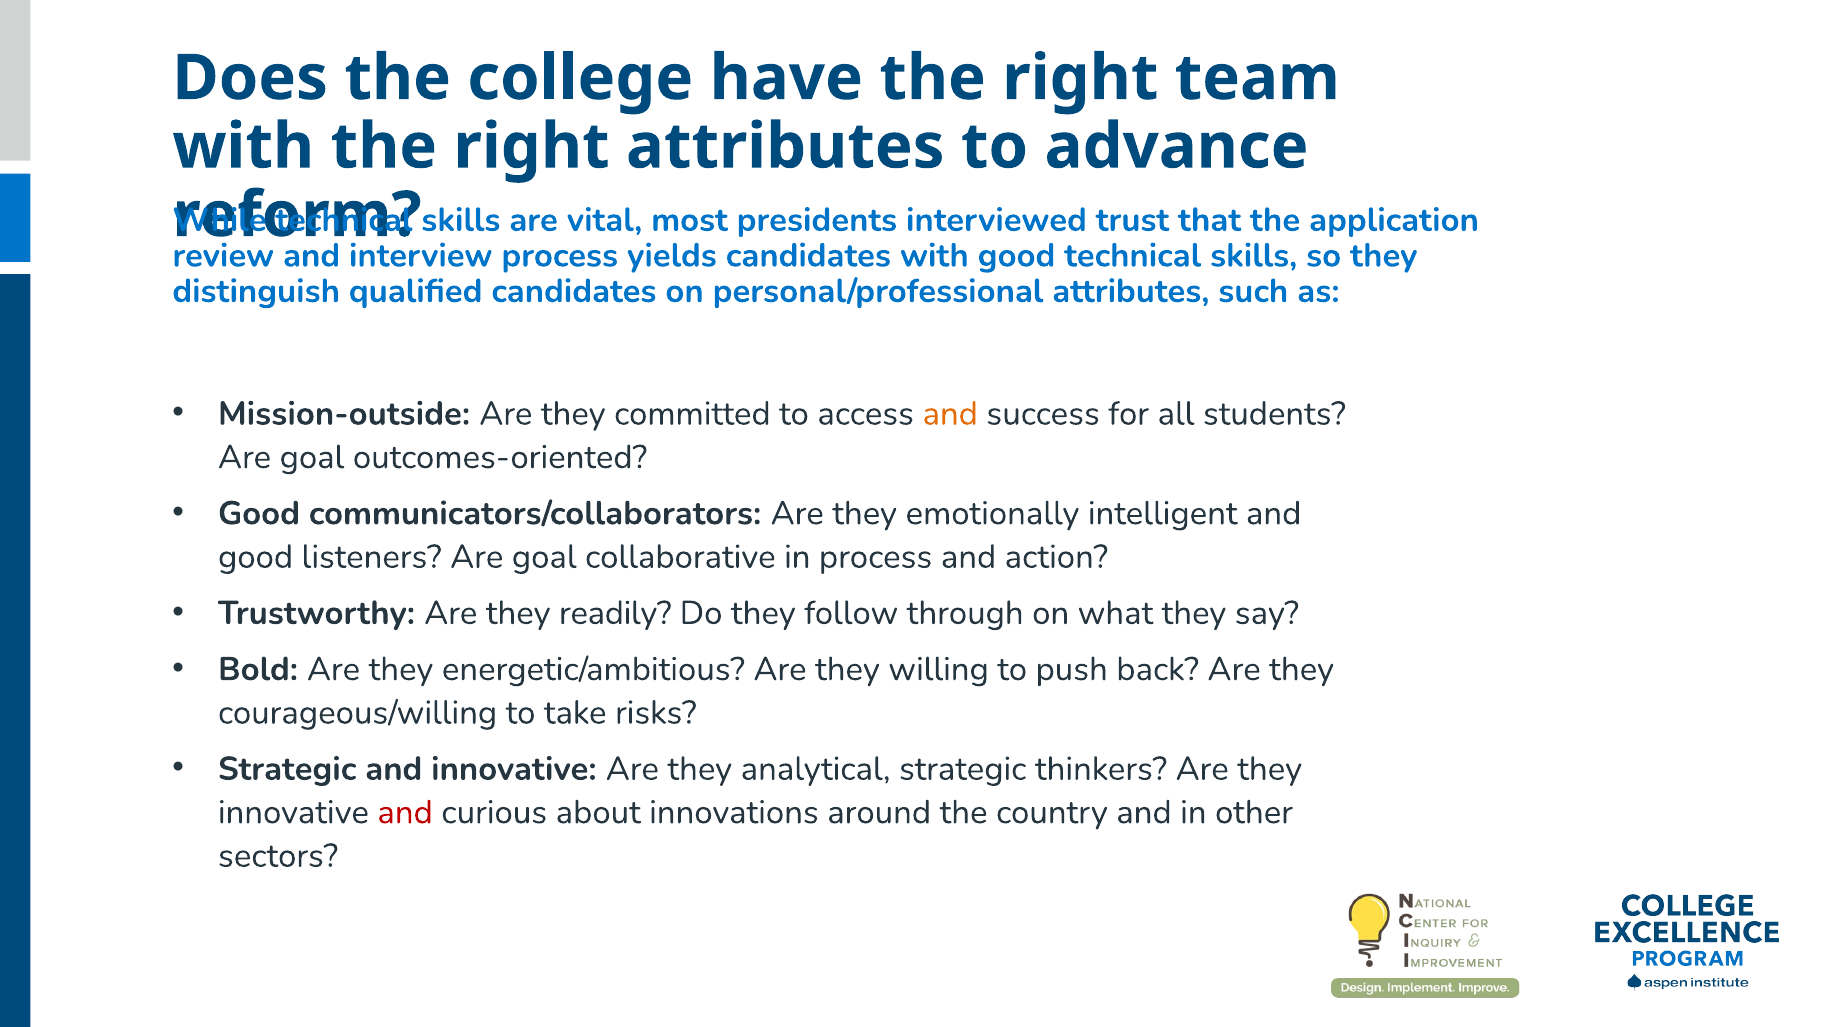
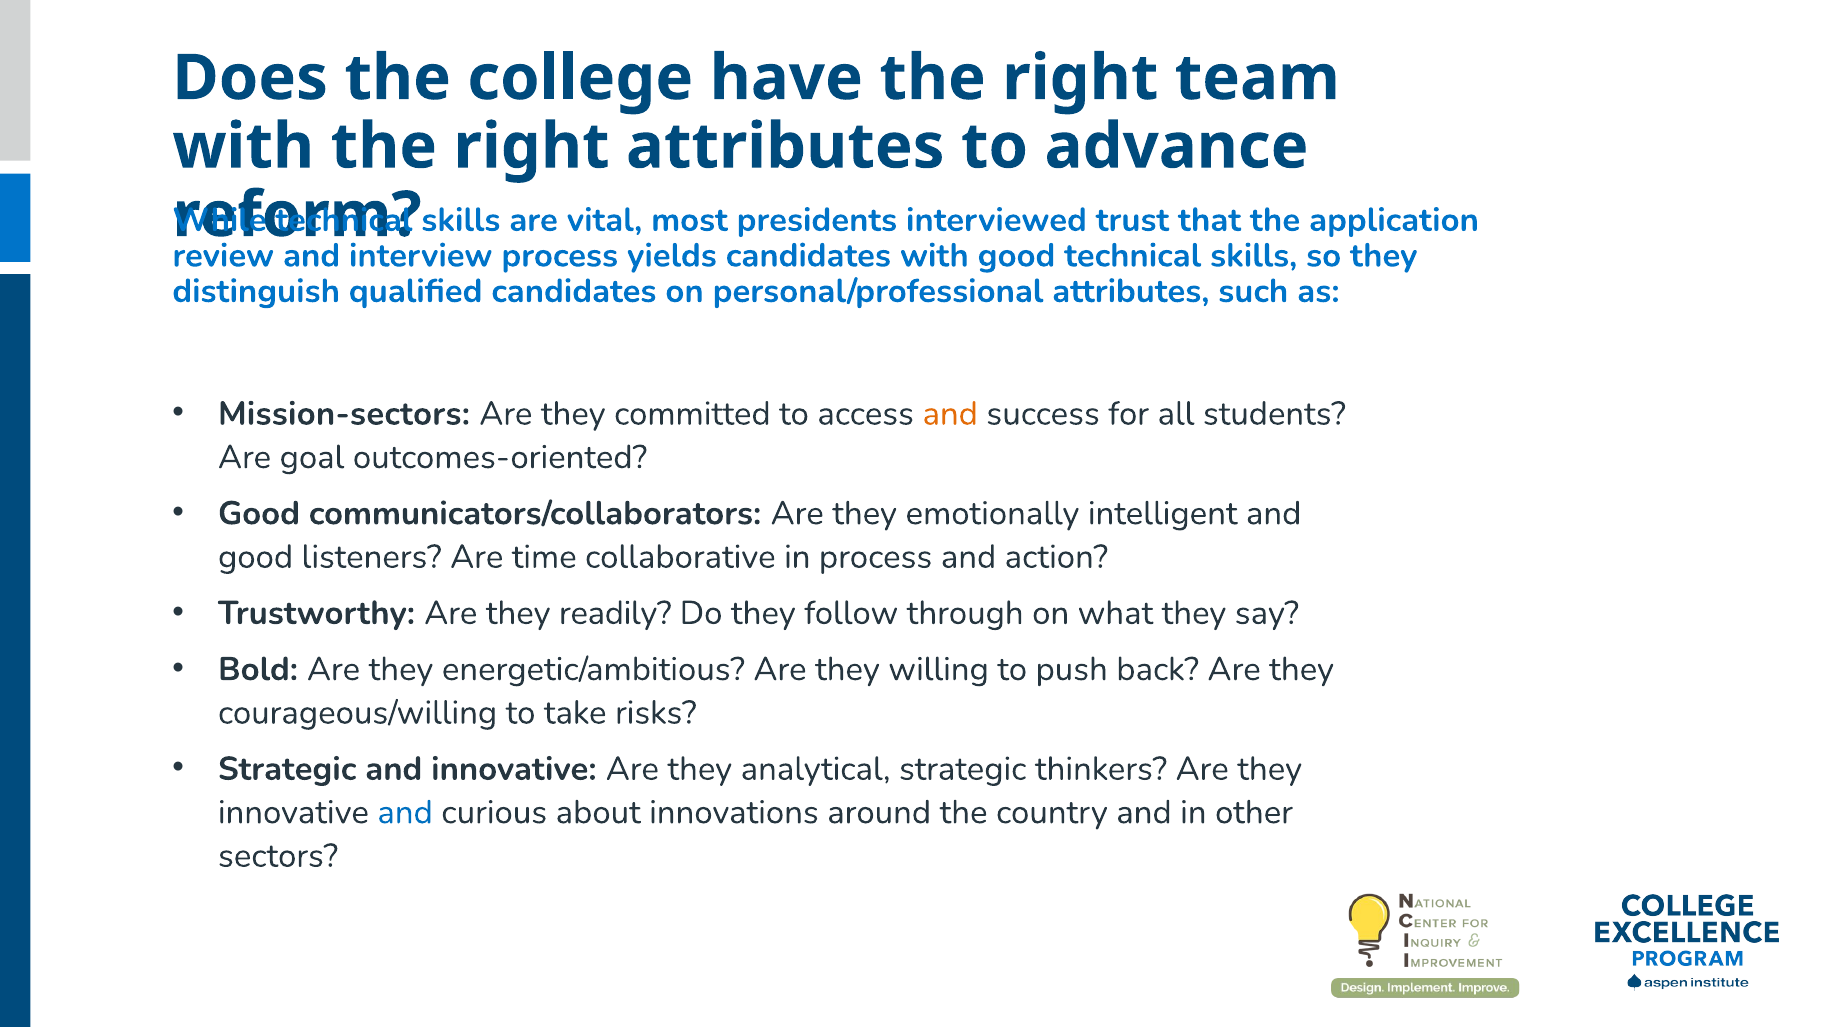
Mission-outside: Mission-outside -> Mission-sectors
listeners Are goal: goal -> time
and at (405, 812) colour: red -> blue
